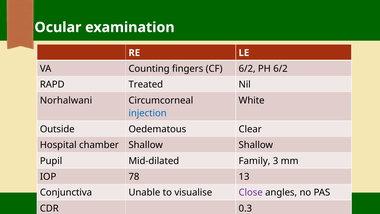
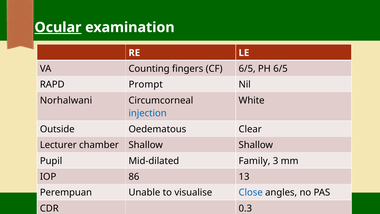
Ocular underline: none -> present
CF 6/2: 6/2 -> 6/5
PH 6/2: 6/2 -> 6/5
Treated: Treated -> Prompt
Hospital: Hospital -> Lecturer
78: 78 -> 86
Conjunctiva: Conjunctiva -> Perempuan
Close colour: purple -> blue
